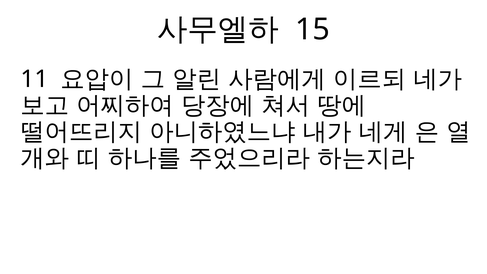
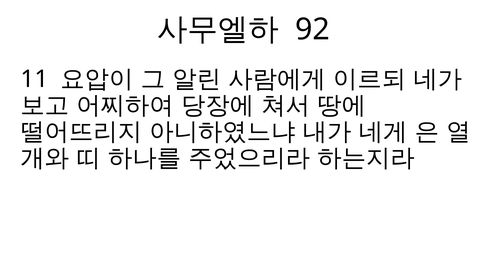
15: 15 -> 92
